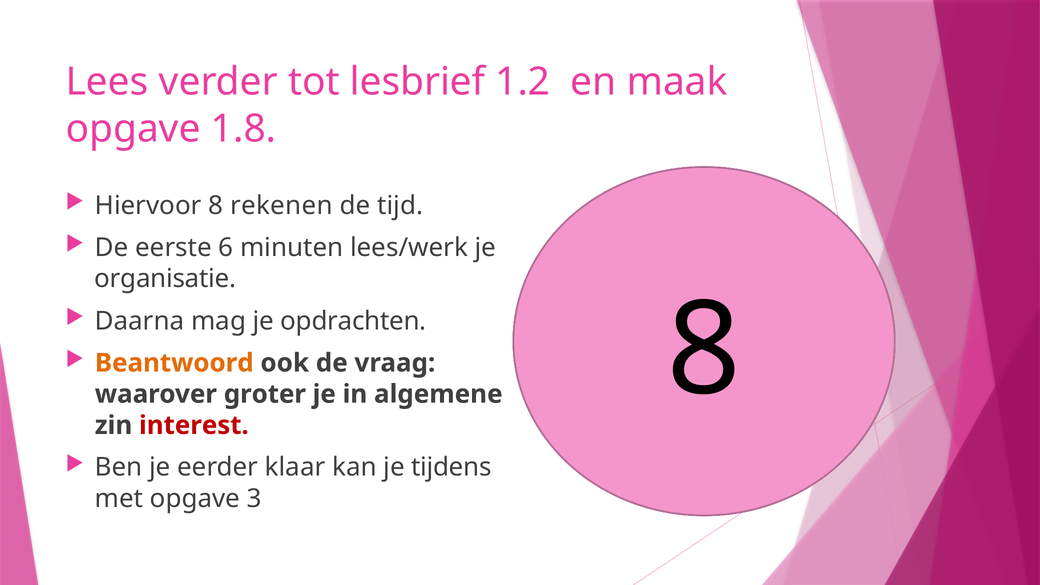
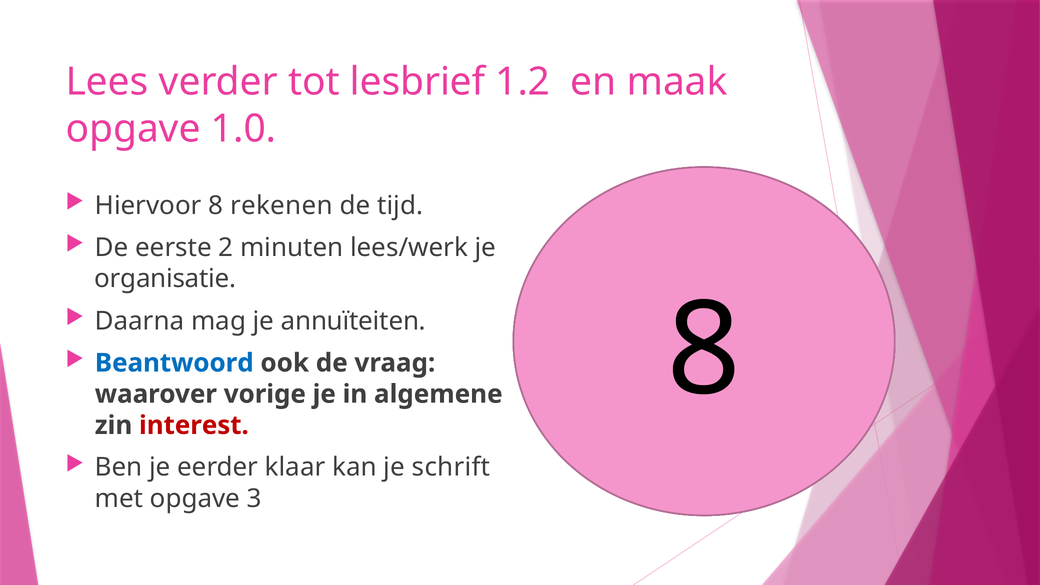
1.8: 1.8 -> 1.0
6: 6 -> 2
opdrachten: opdrachten -> annuïteiten
Beantwoord colour: orange -> blue
groter: groter -> vorige
tijdens: tijdens -> schrift
